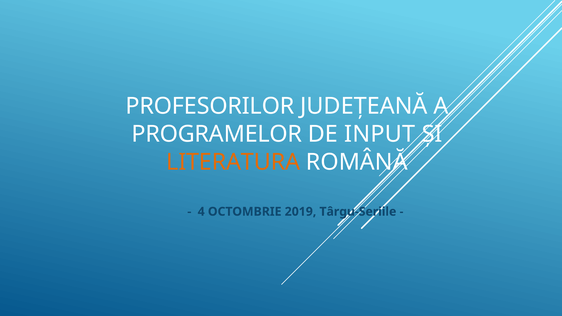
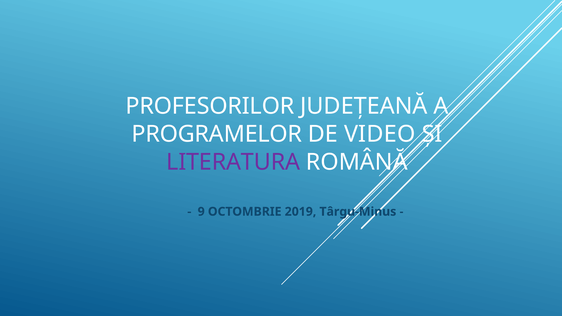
INPUT: INPUT -> VIDEO
LITERATURA colour: orange -> purple
4: 4 -> 9
Târgu-Seriile: Târgu-Seriile -> Târgu-Minus
